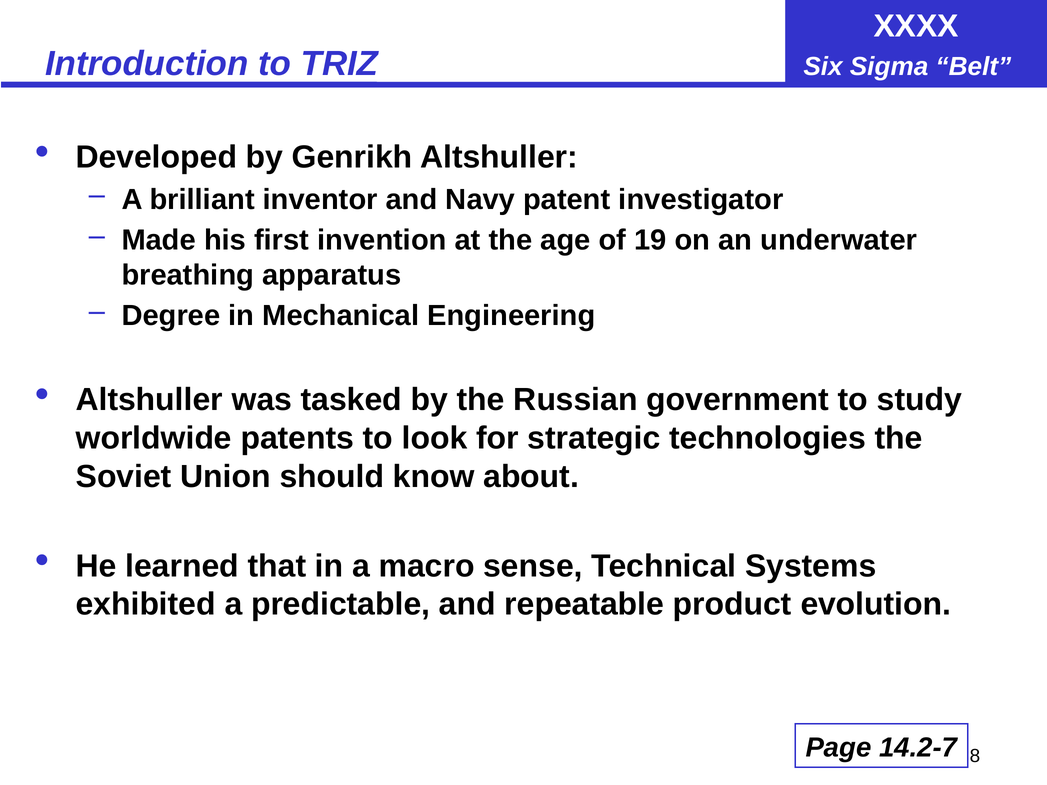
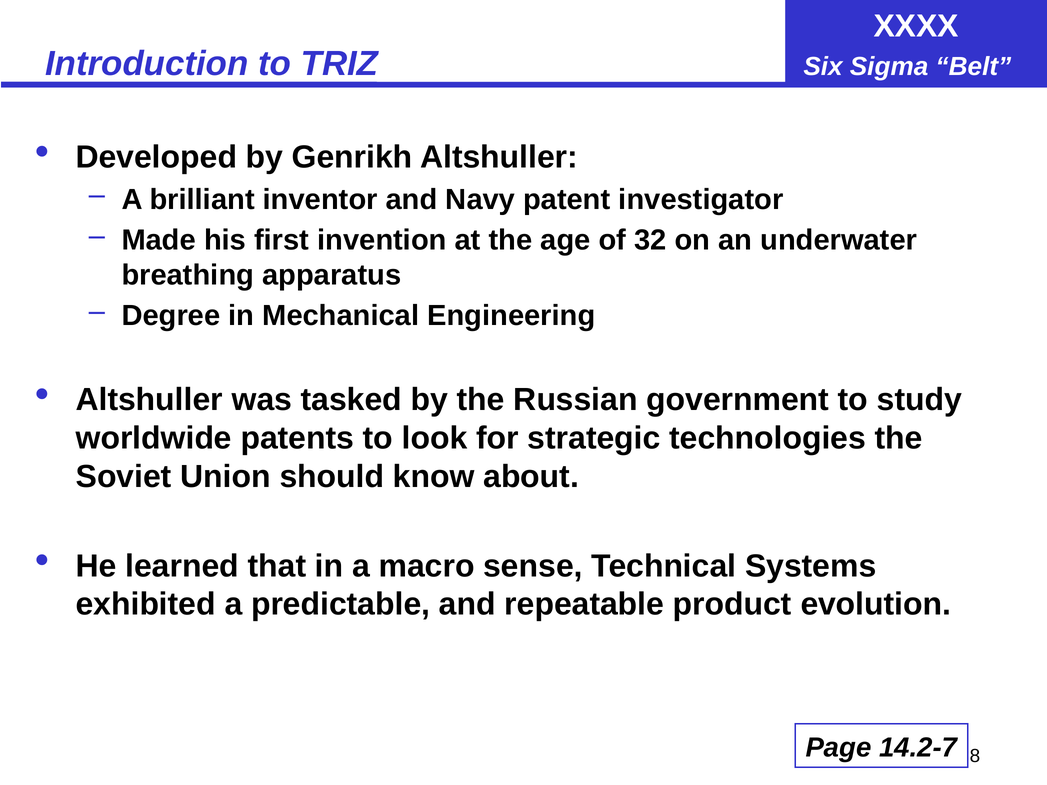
19: 19 -> 32
